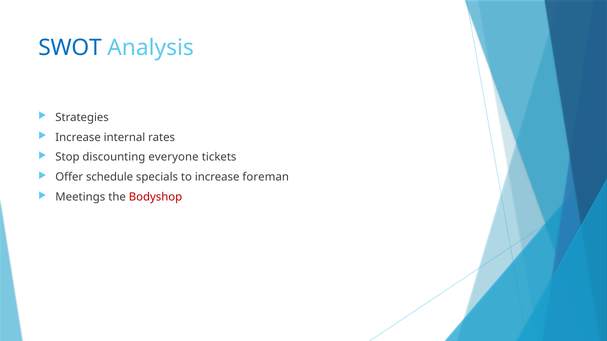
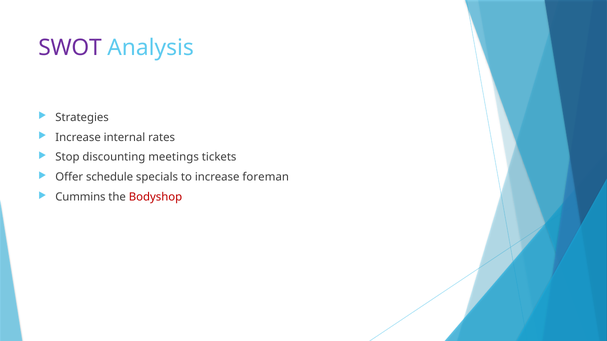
SWOT colour: blue -> purple
everyone: everyone -> meetings
Meetings: Meetings -> Cummins
